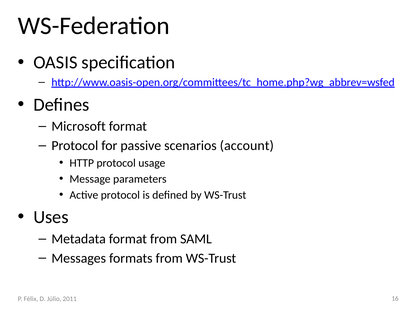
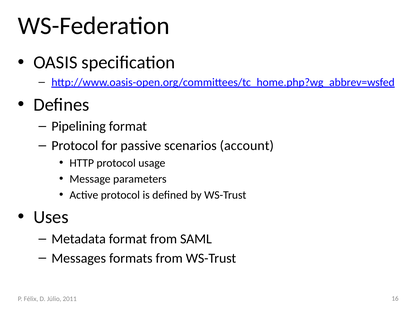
Microsoft: Microsoft -> Pipelining
